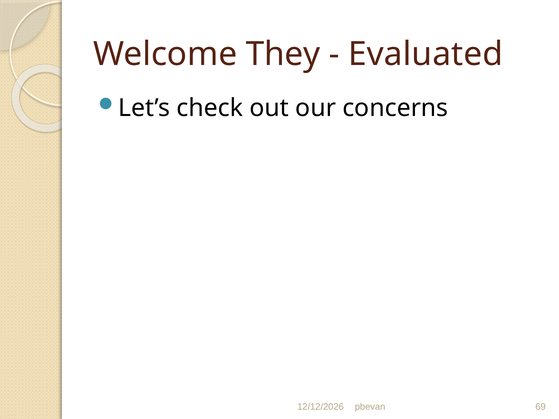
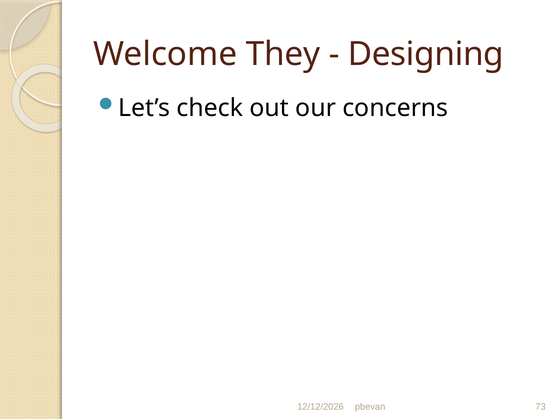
Evaluated: Evaluated -> Designing
69: 69 -> 73
